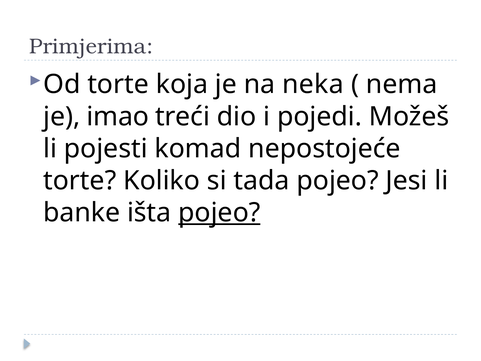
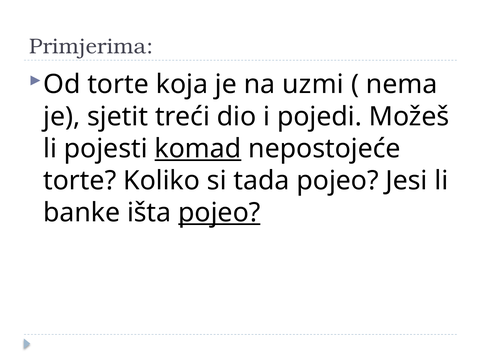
neka: neka -> uzmi
imao: imao -> sjetit
komad underline: none -> present
